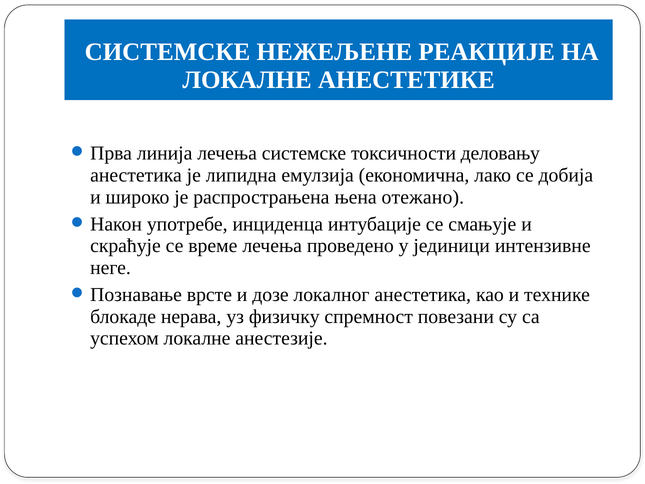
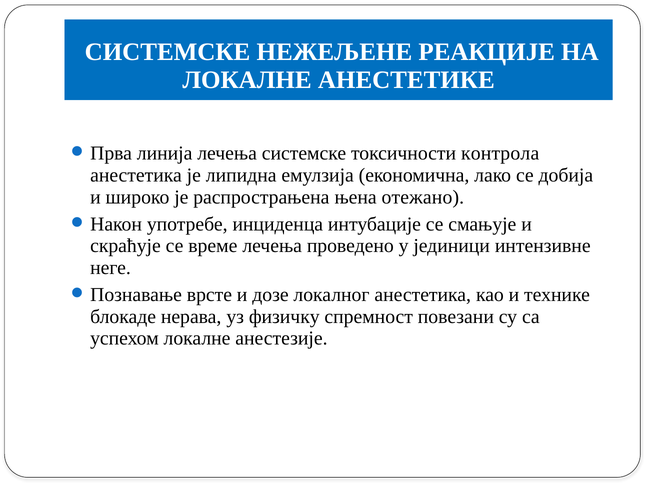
деловању: деловању -> контрола
